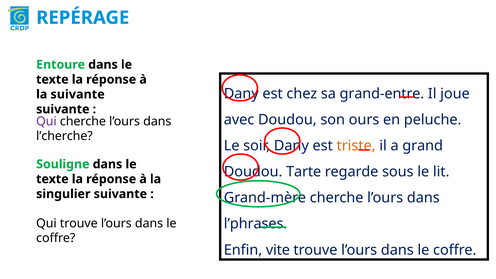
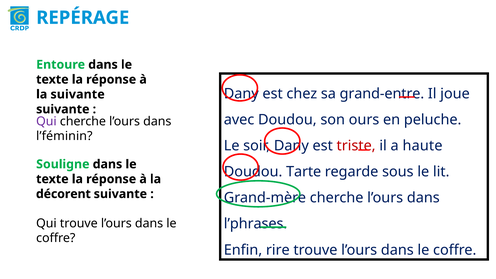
l’cherche: l’cherche -> l’féminin
triste colour: orange -> red
grand: grand -> haute
singulier: singulier -> décorent
vite: vite -> rire
